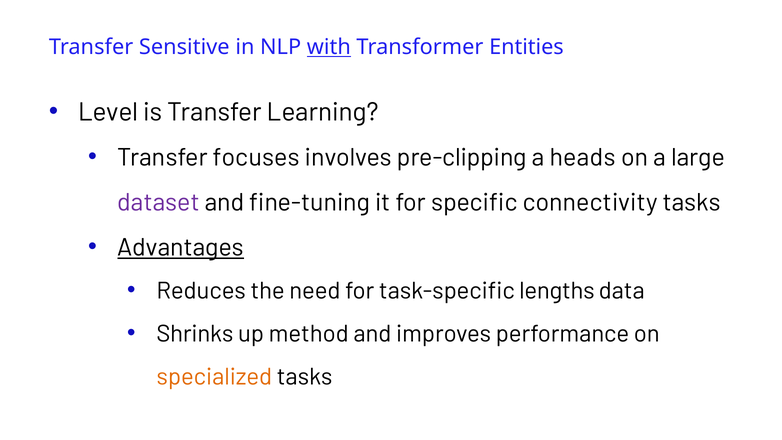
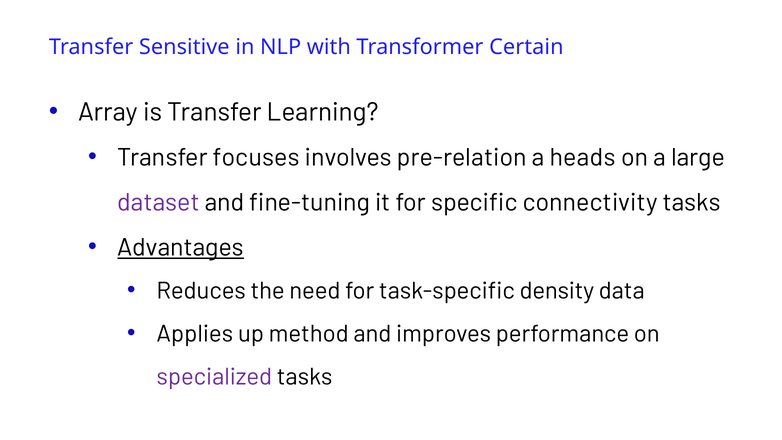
with underline: present -> none
Entities: Entities -> Certain
Level: Level -> Array
pre-clipping: pre-clipping -> pre-relation
lengths: lengths -> density
Shrinks: Shrinks -> Applies
specialized colour: orange -> purple
